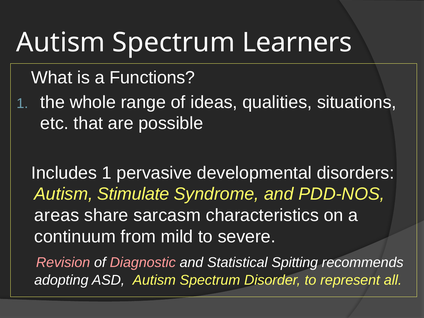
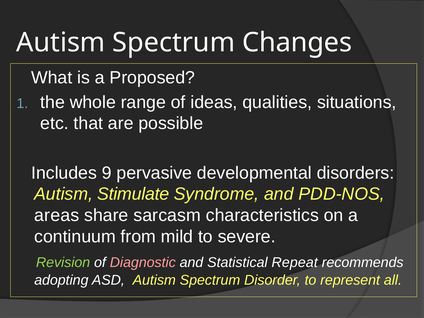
Learners: Learners -> Changes
Functions: Functions -> Proposed
Includes 1: 1 -> 9
Revision colour: pink -> light green
Spitting: Spitting -> Repeat
